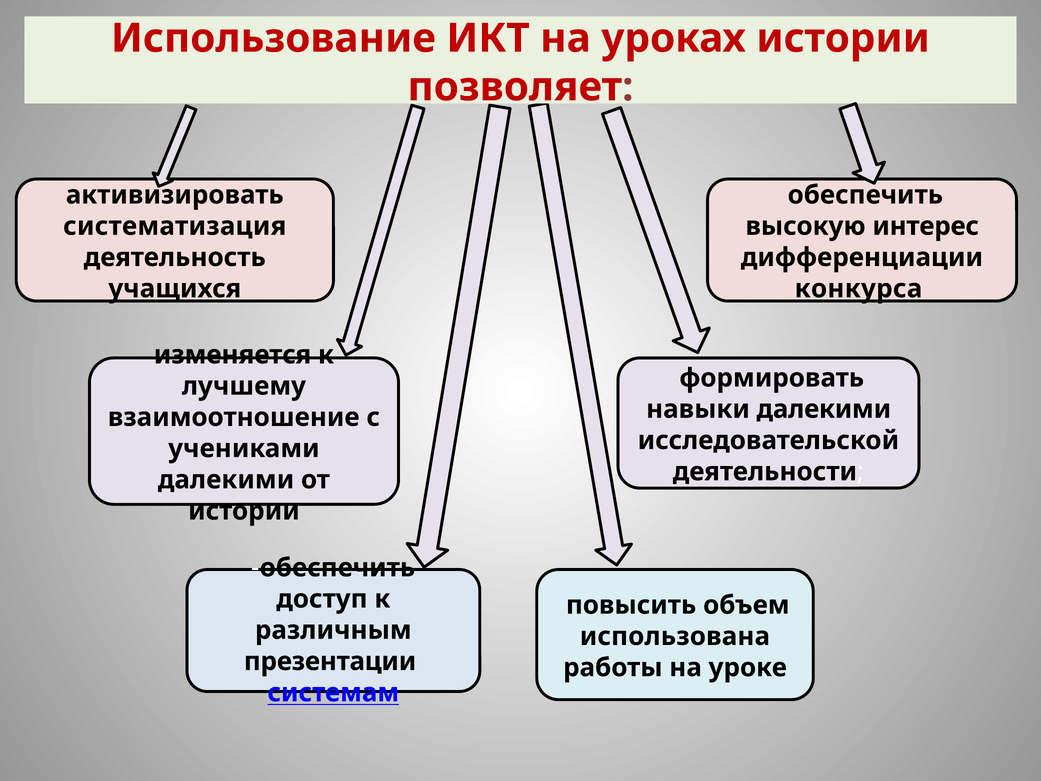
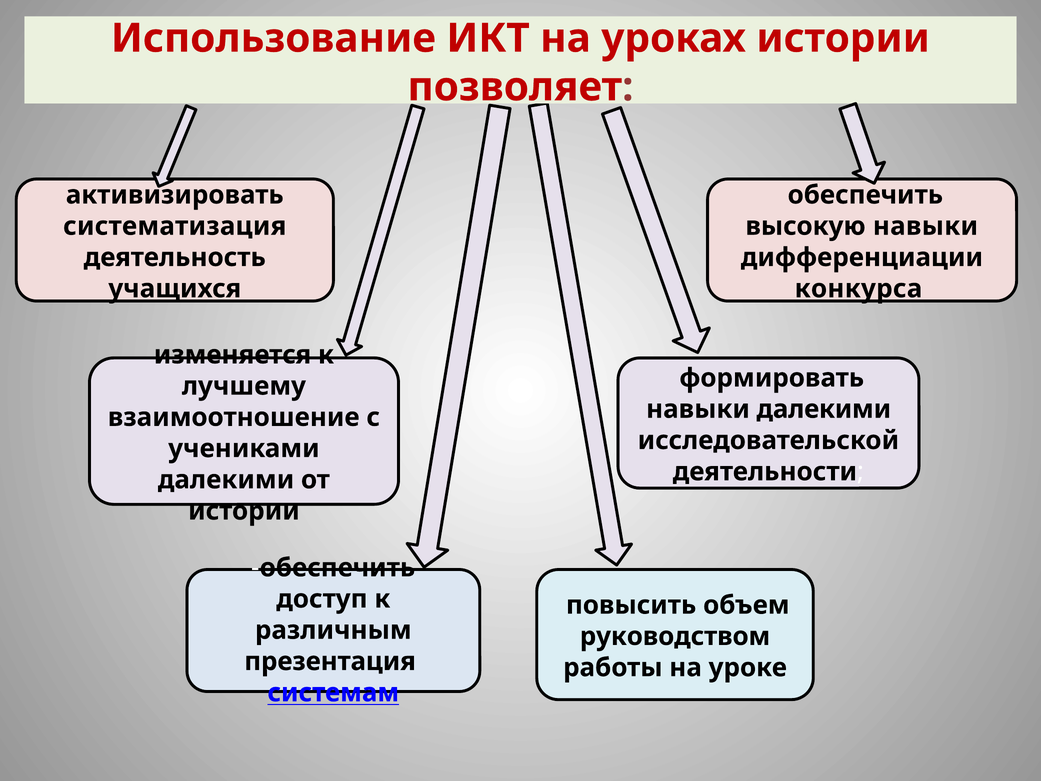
высокую интерес: интерес -> навыки
использована: использована -> руководством
презентации: презентации -> презентация
